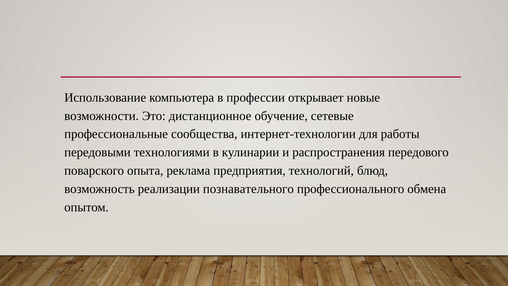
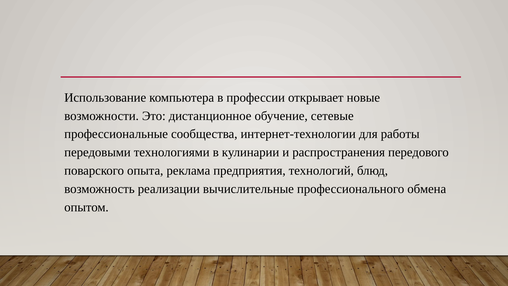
познавательного: познавательного -> вычислительные
